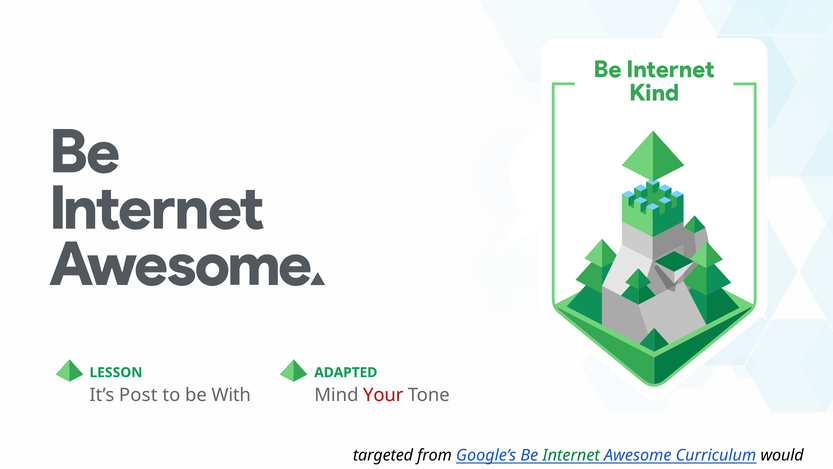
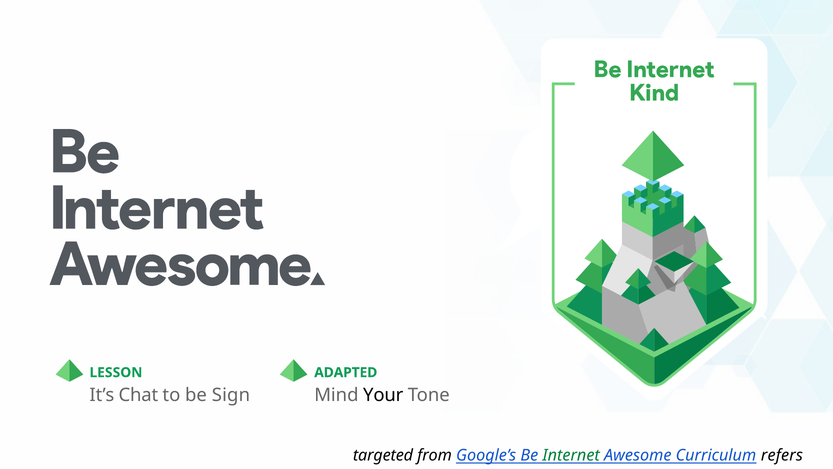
Post: Post -> Chat
With: With -> Sign
Your colour: red -> black
would: would -> refers
